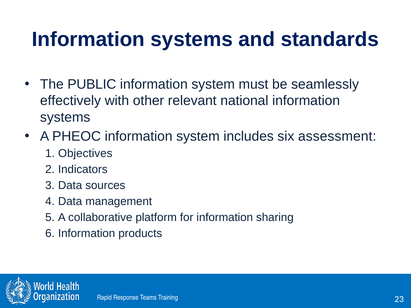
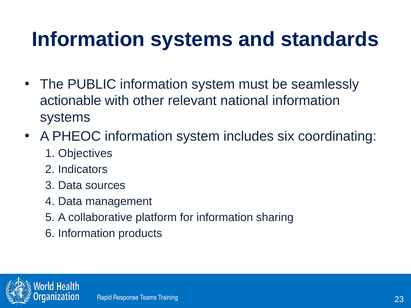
effectively: effectively -> actionable
assessment: assessment -> coordinating
